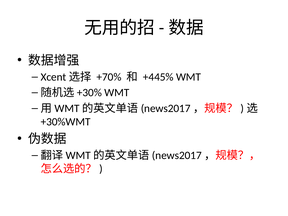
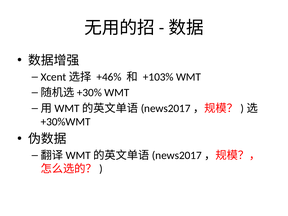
+70%: +70% -> +46%
+445%: +445% -> +103%
